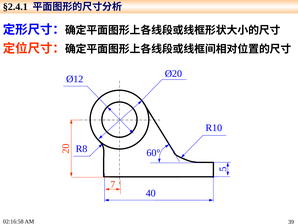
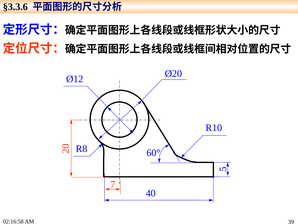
§2.4.1: §2.4.1 -> §3.3.6
